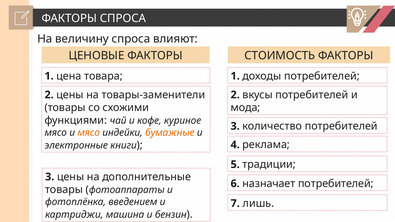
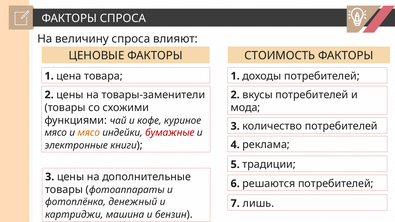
бумажные colour: orange -> red
назначает: назначает -> решаются
введением: введением -> денежный
